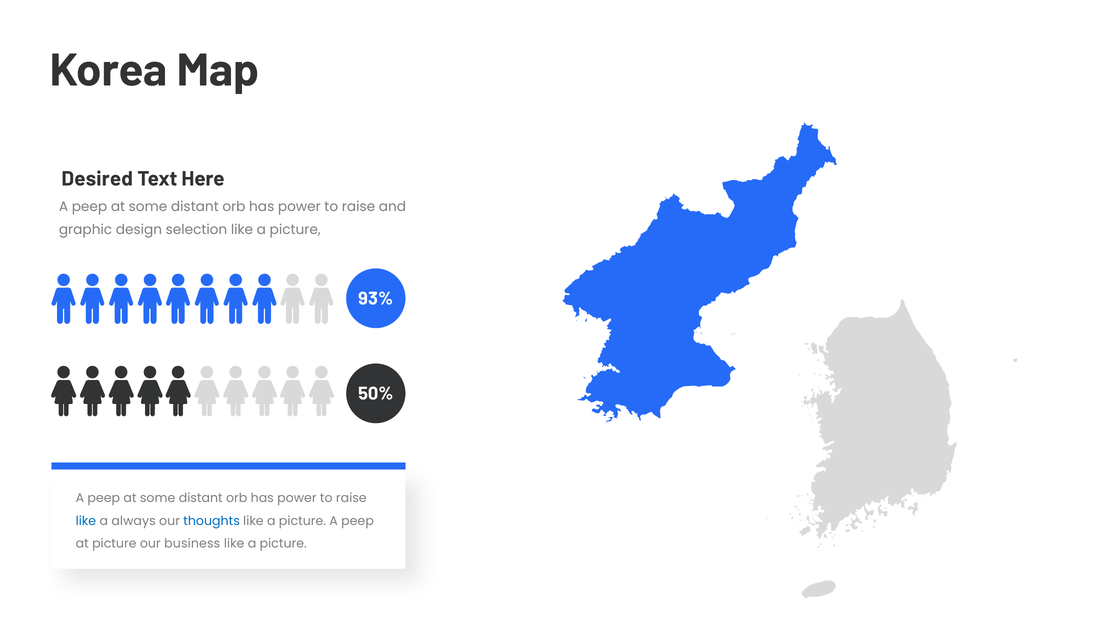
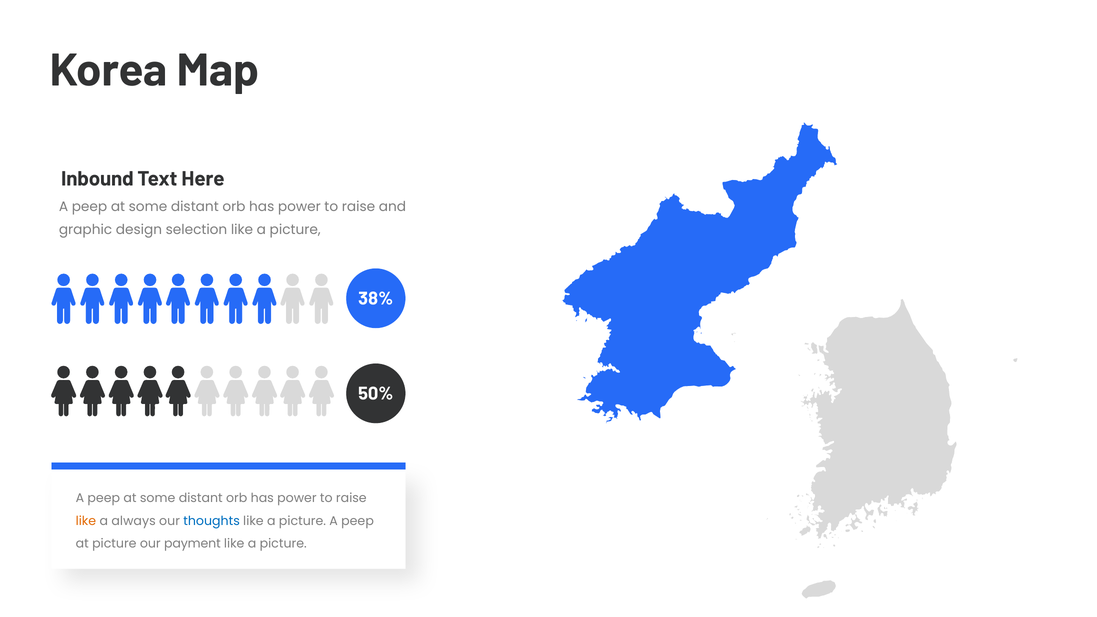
Desired: Desired -> Inbound
93%: 93% -> 38%
like at (86, 521) colour: blue -> orange
business: business -> payment
